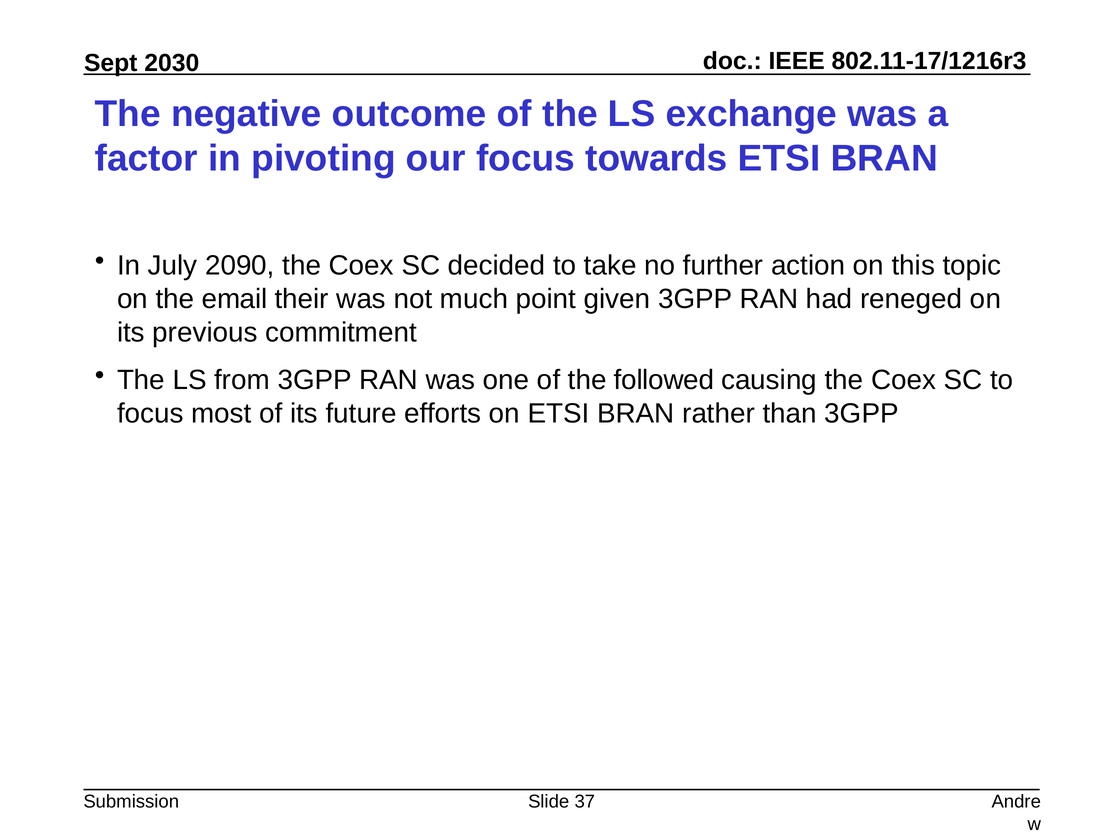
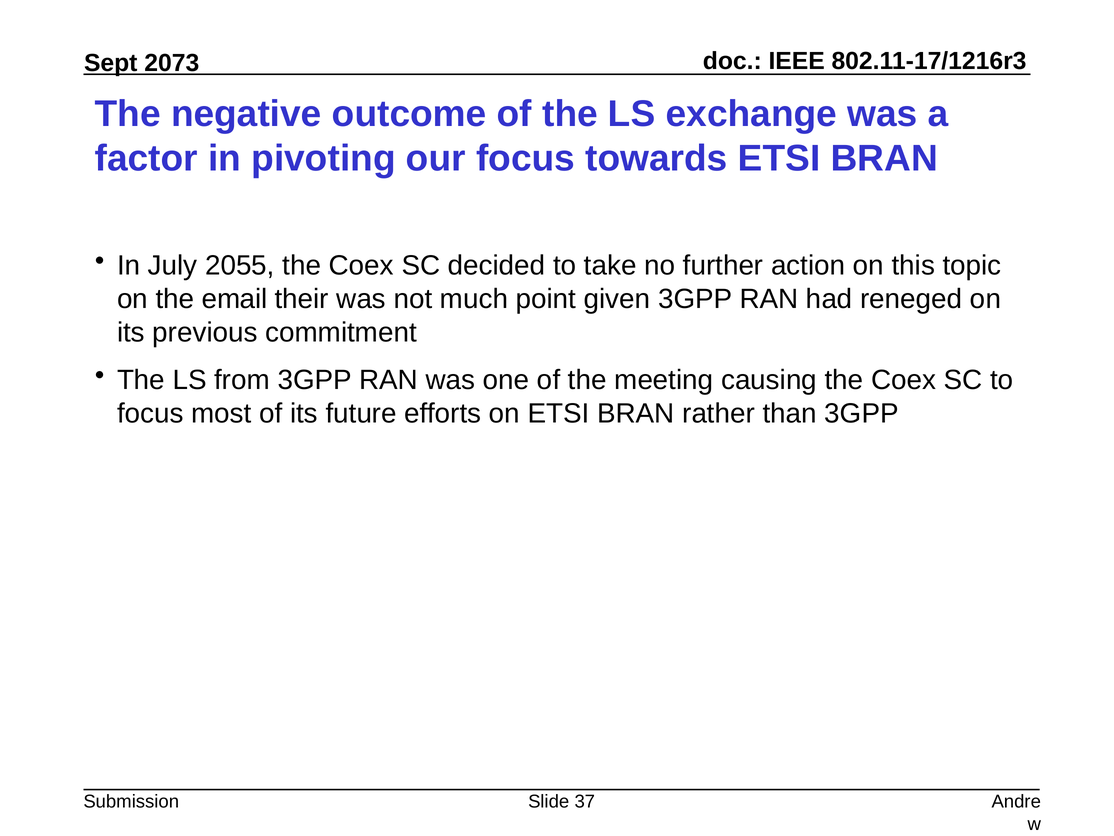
2030: 2030 -> 2073
2090: 2090 -> 2055
followed: followed -> meeting
